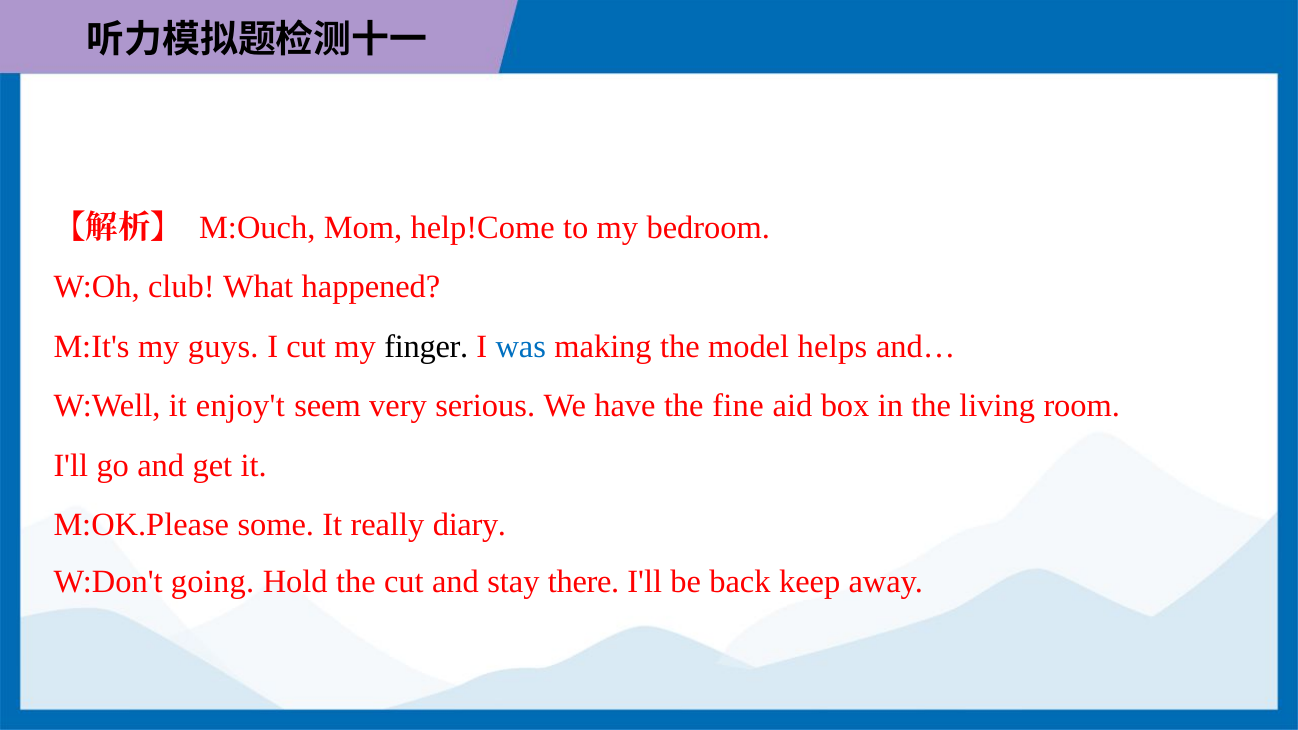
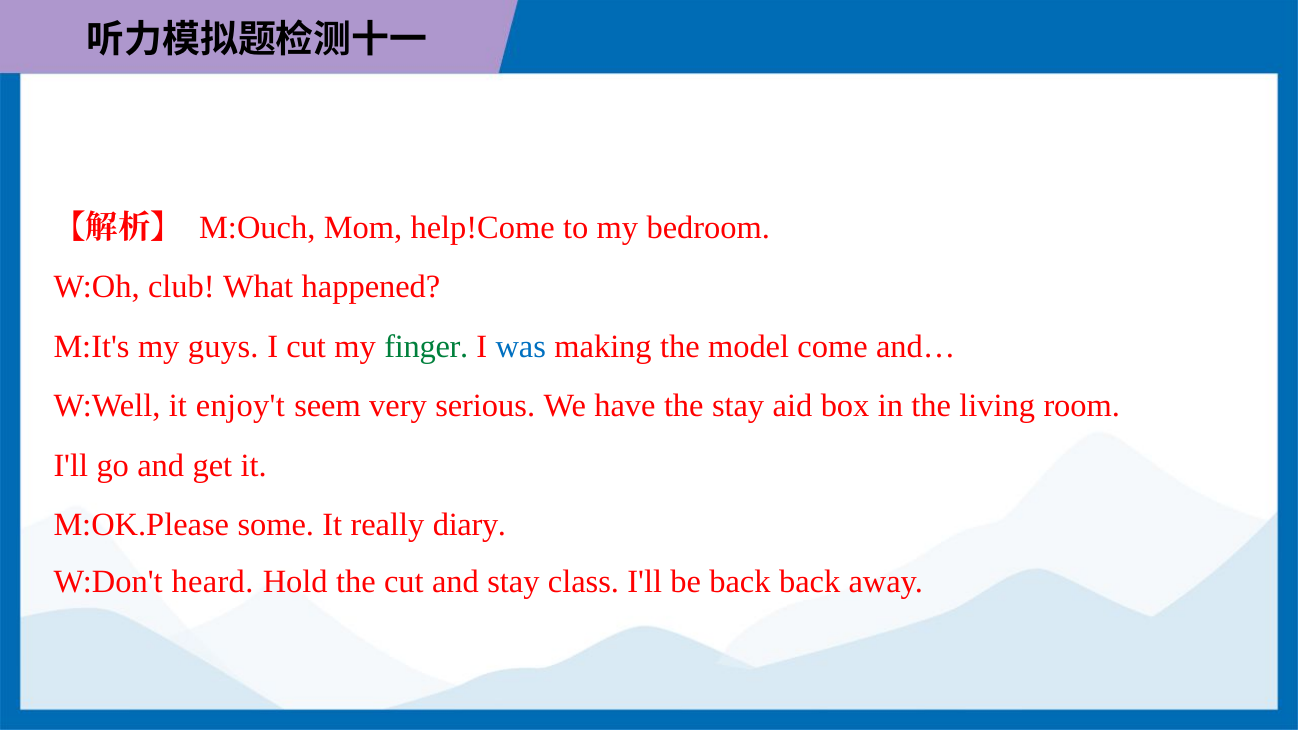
finger colour: black -> green
helps: helps -> come
the fine: fine -> stay
going: going -> heard
there: there -> class
back keep: keep -> back
